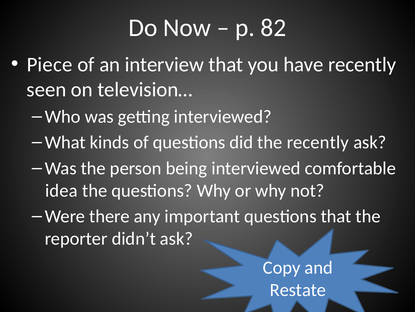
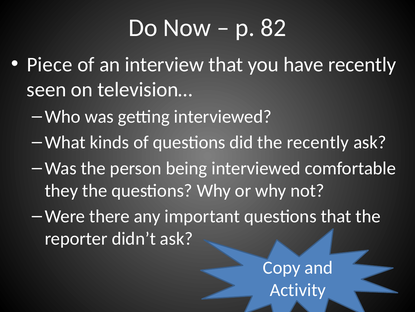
idea: idea -> they
Restate: Restate -> Activity
